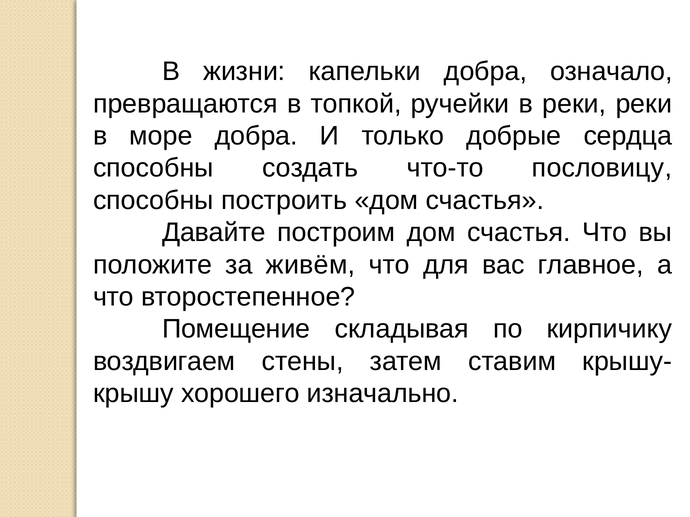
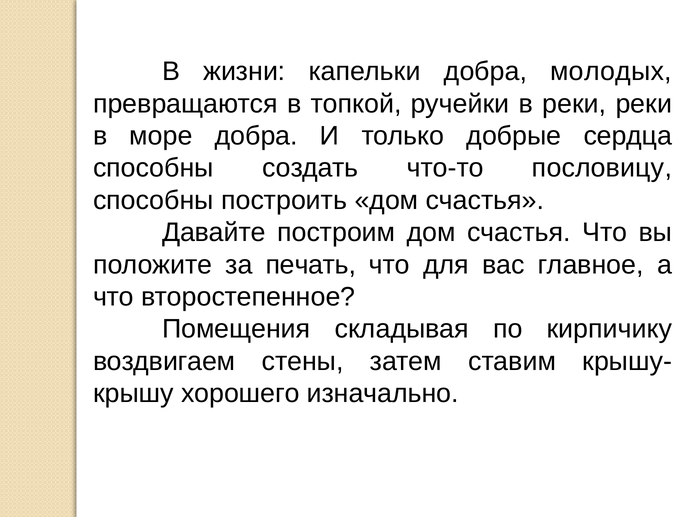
означало: означало -> молодых
живём: живём -> печать
Помещение: Помещение -> Помещения
